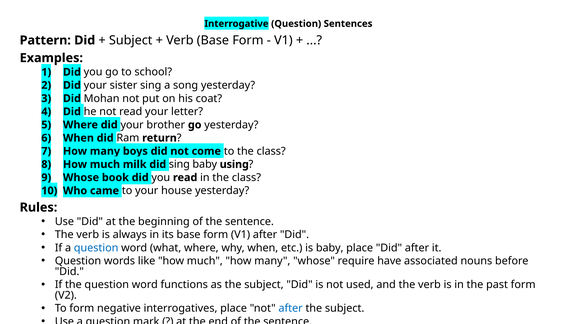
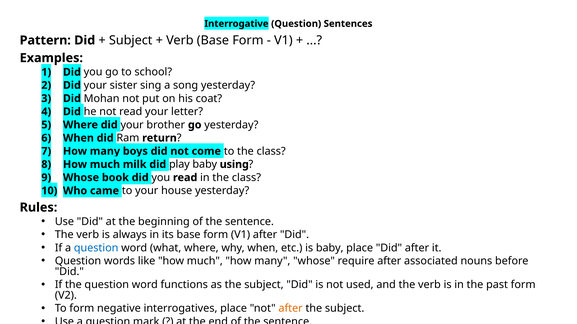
did sing: sing -> play
require have: have -> after
after at (291, 309) colour: blue -> orange
